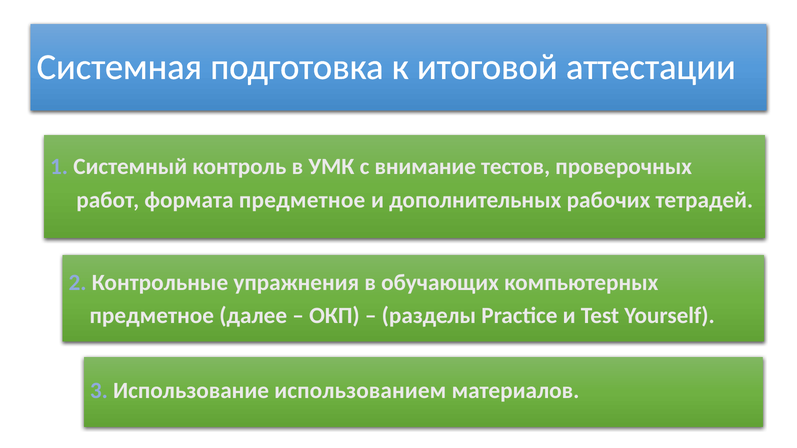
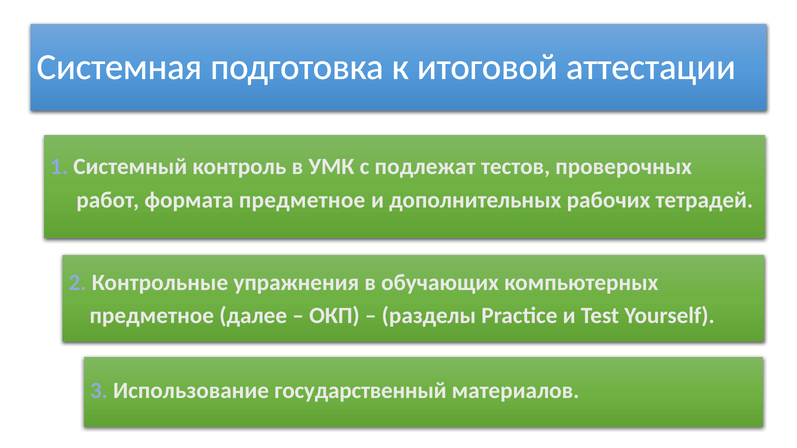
внимание: внимание -> подлежат
использованием: использованием -> государственный
